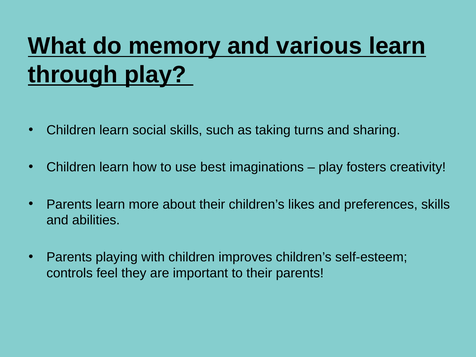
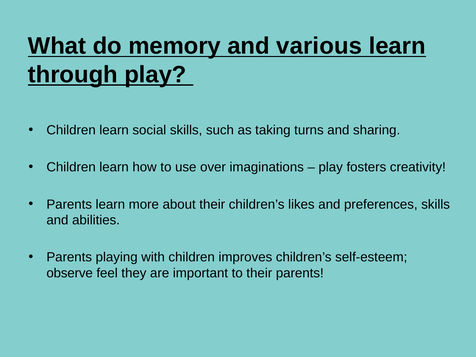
best: best -> over
controls: controls -> observe
